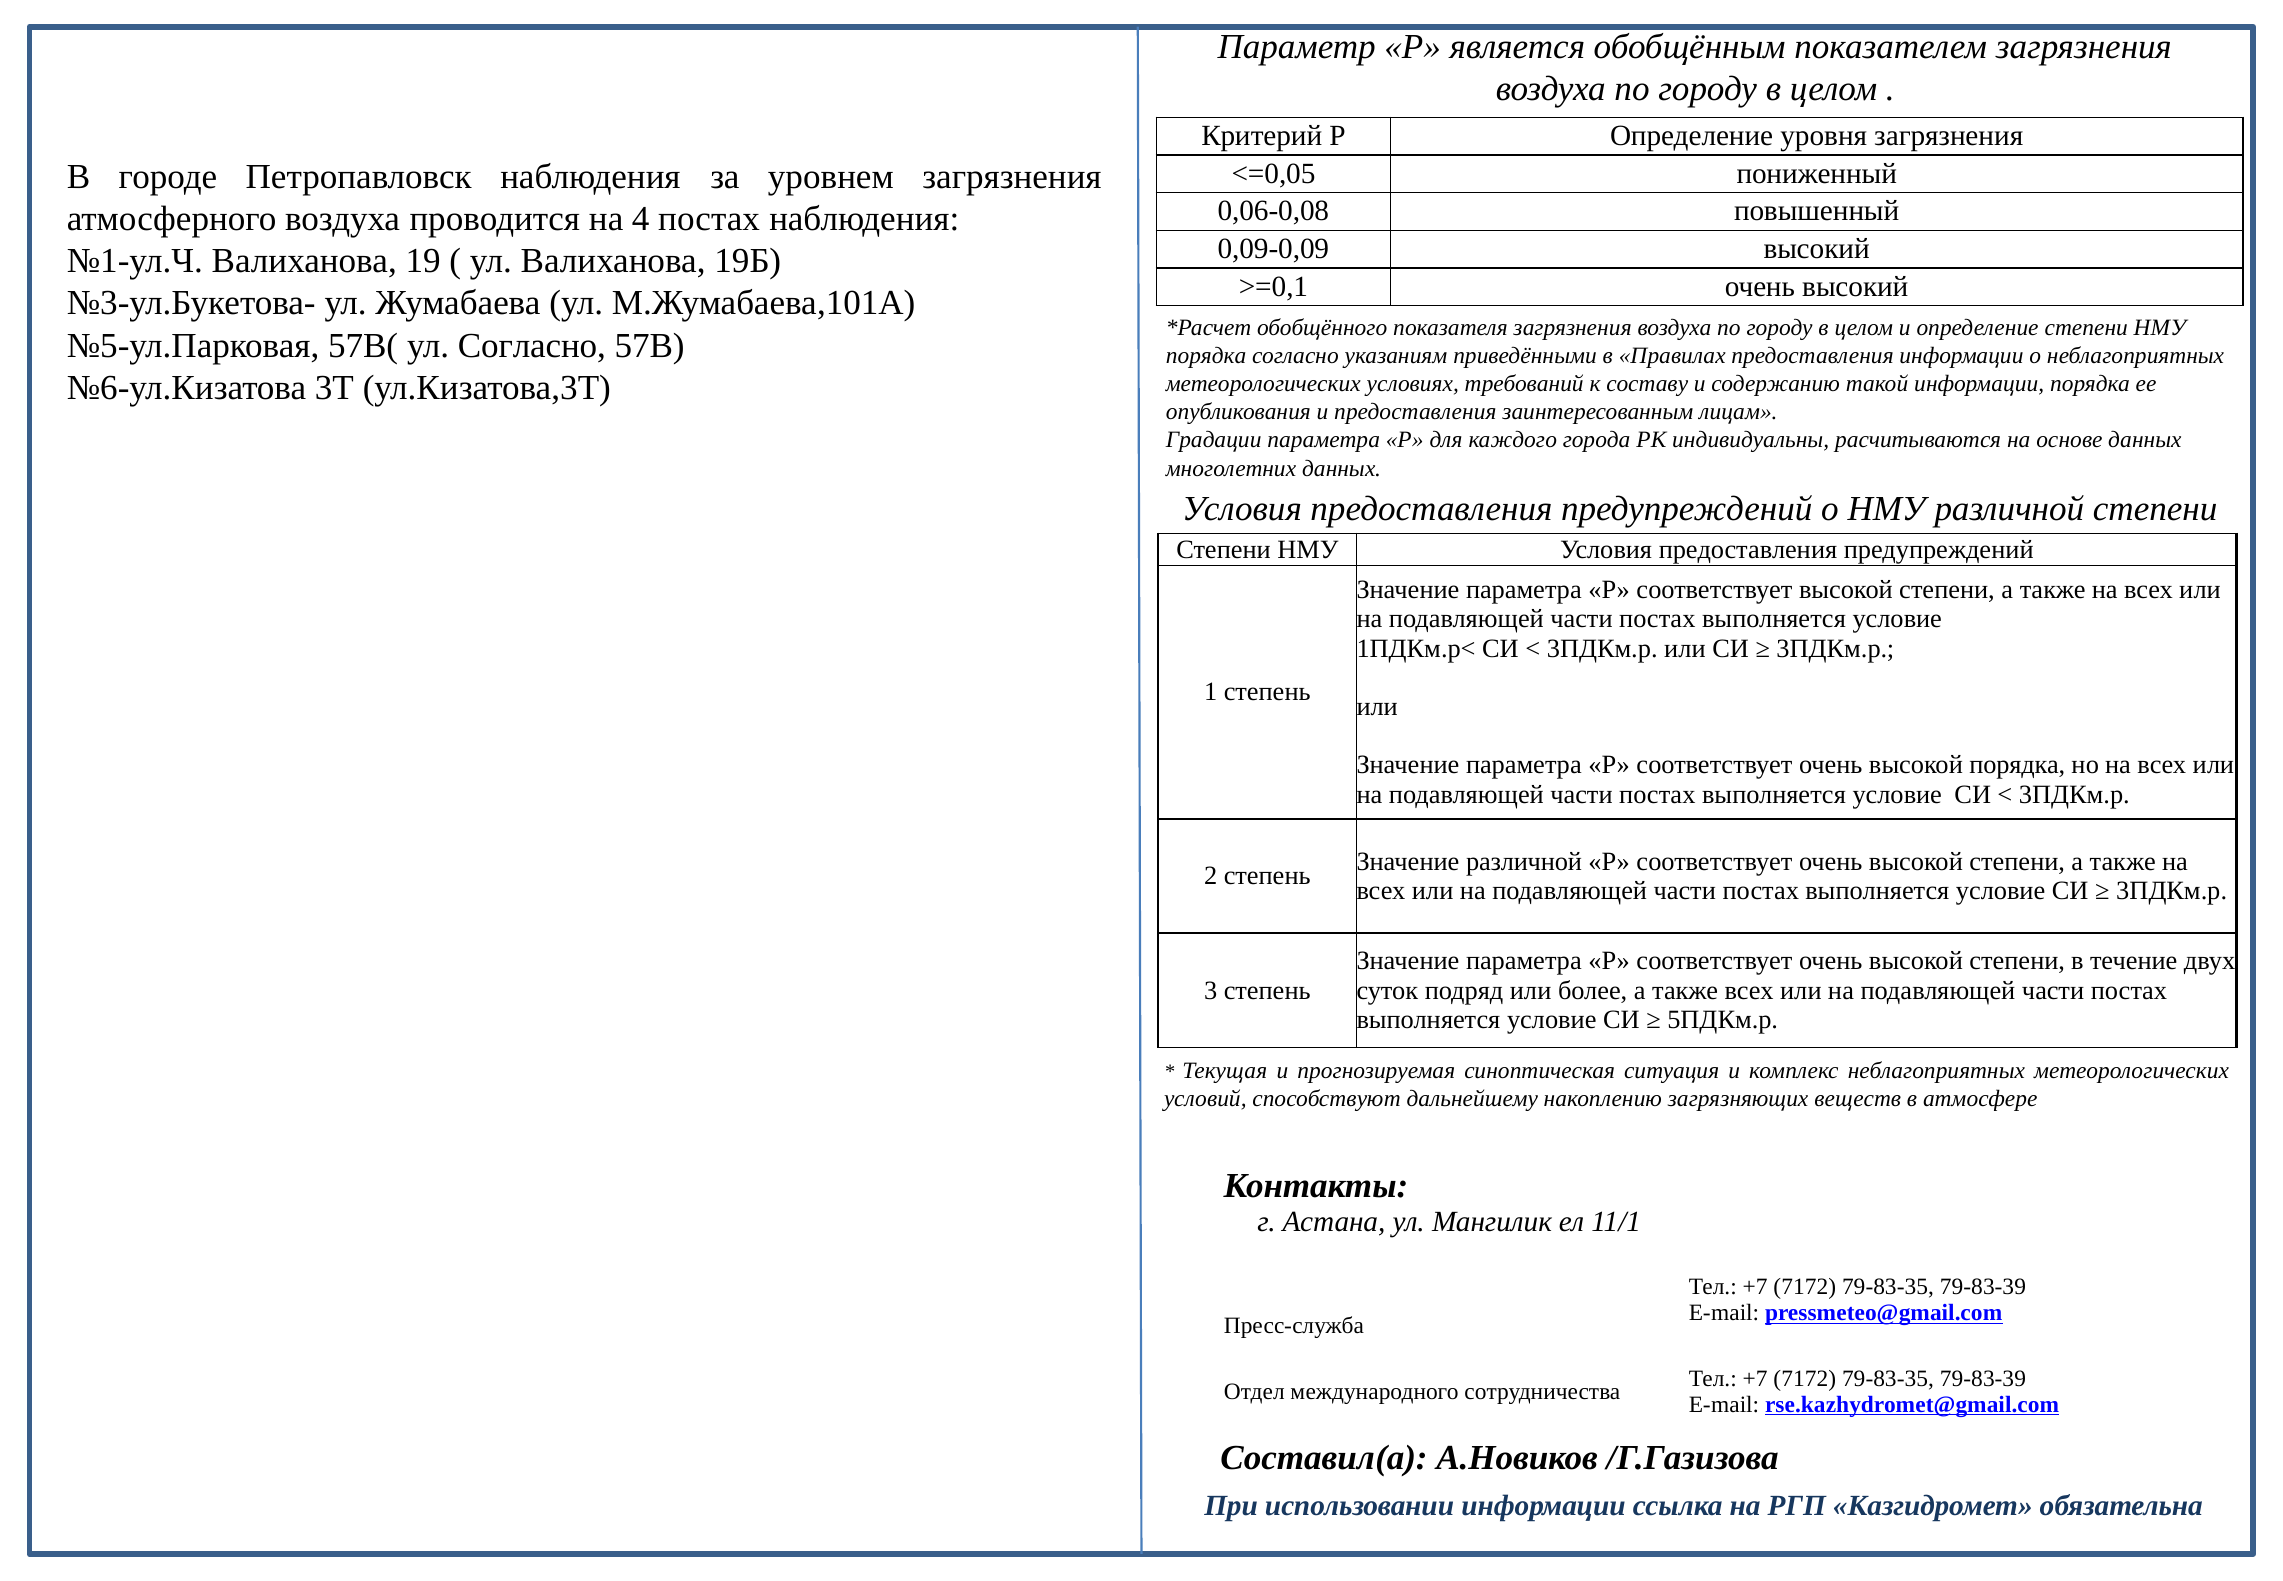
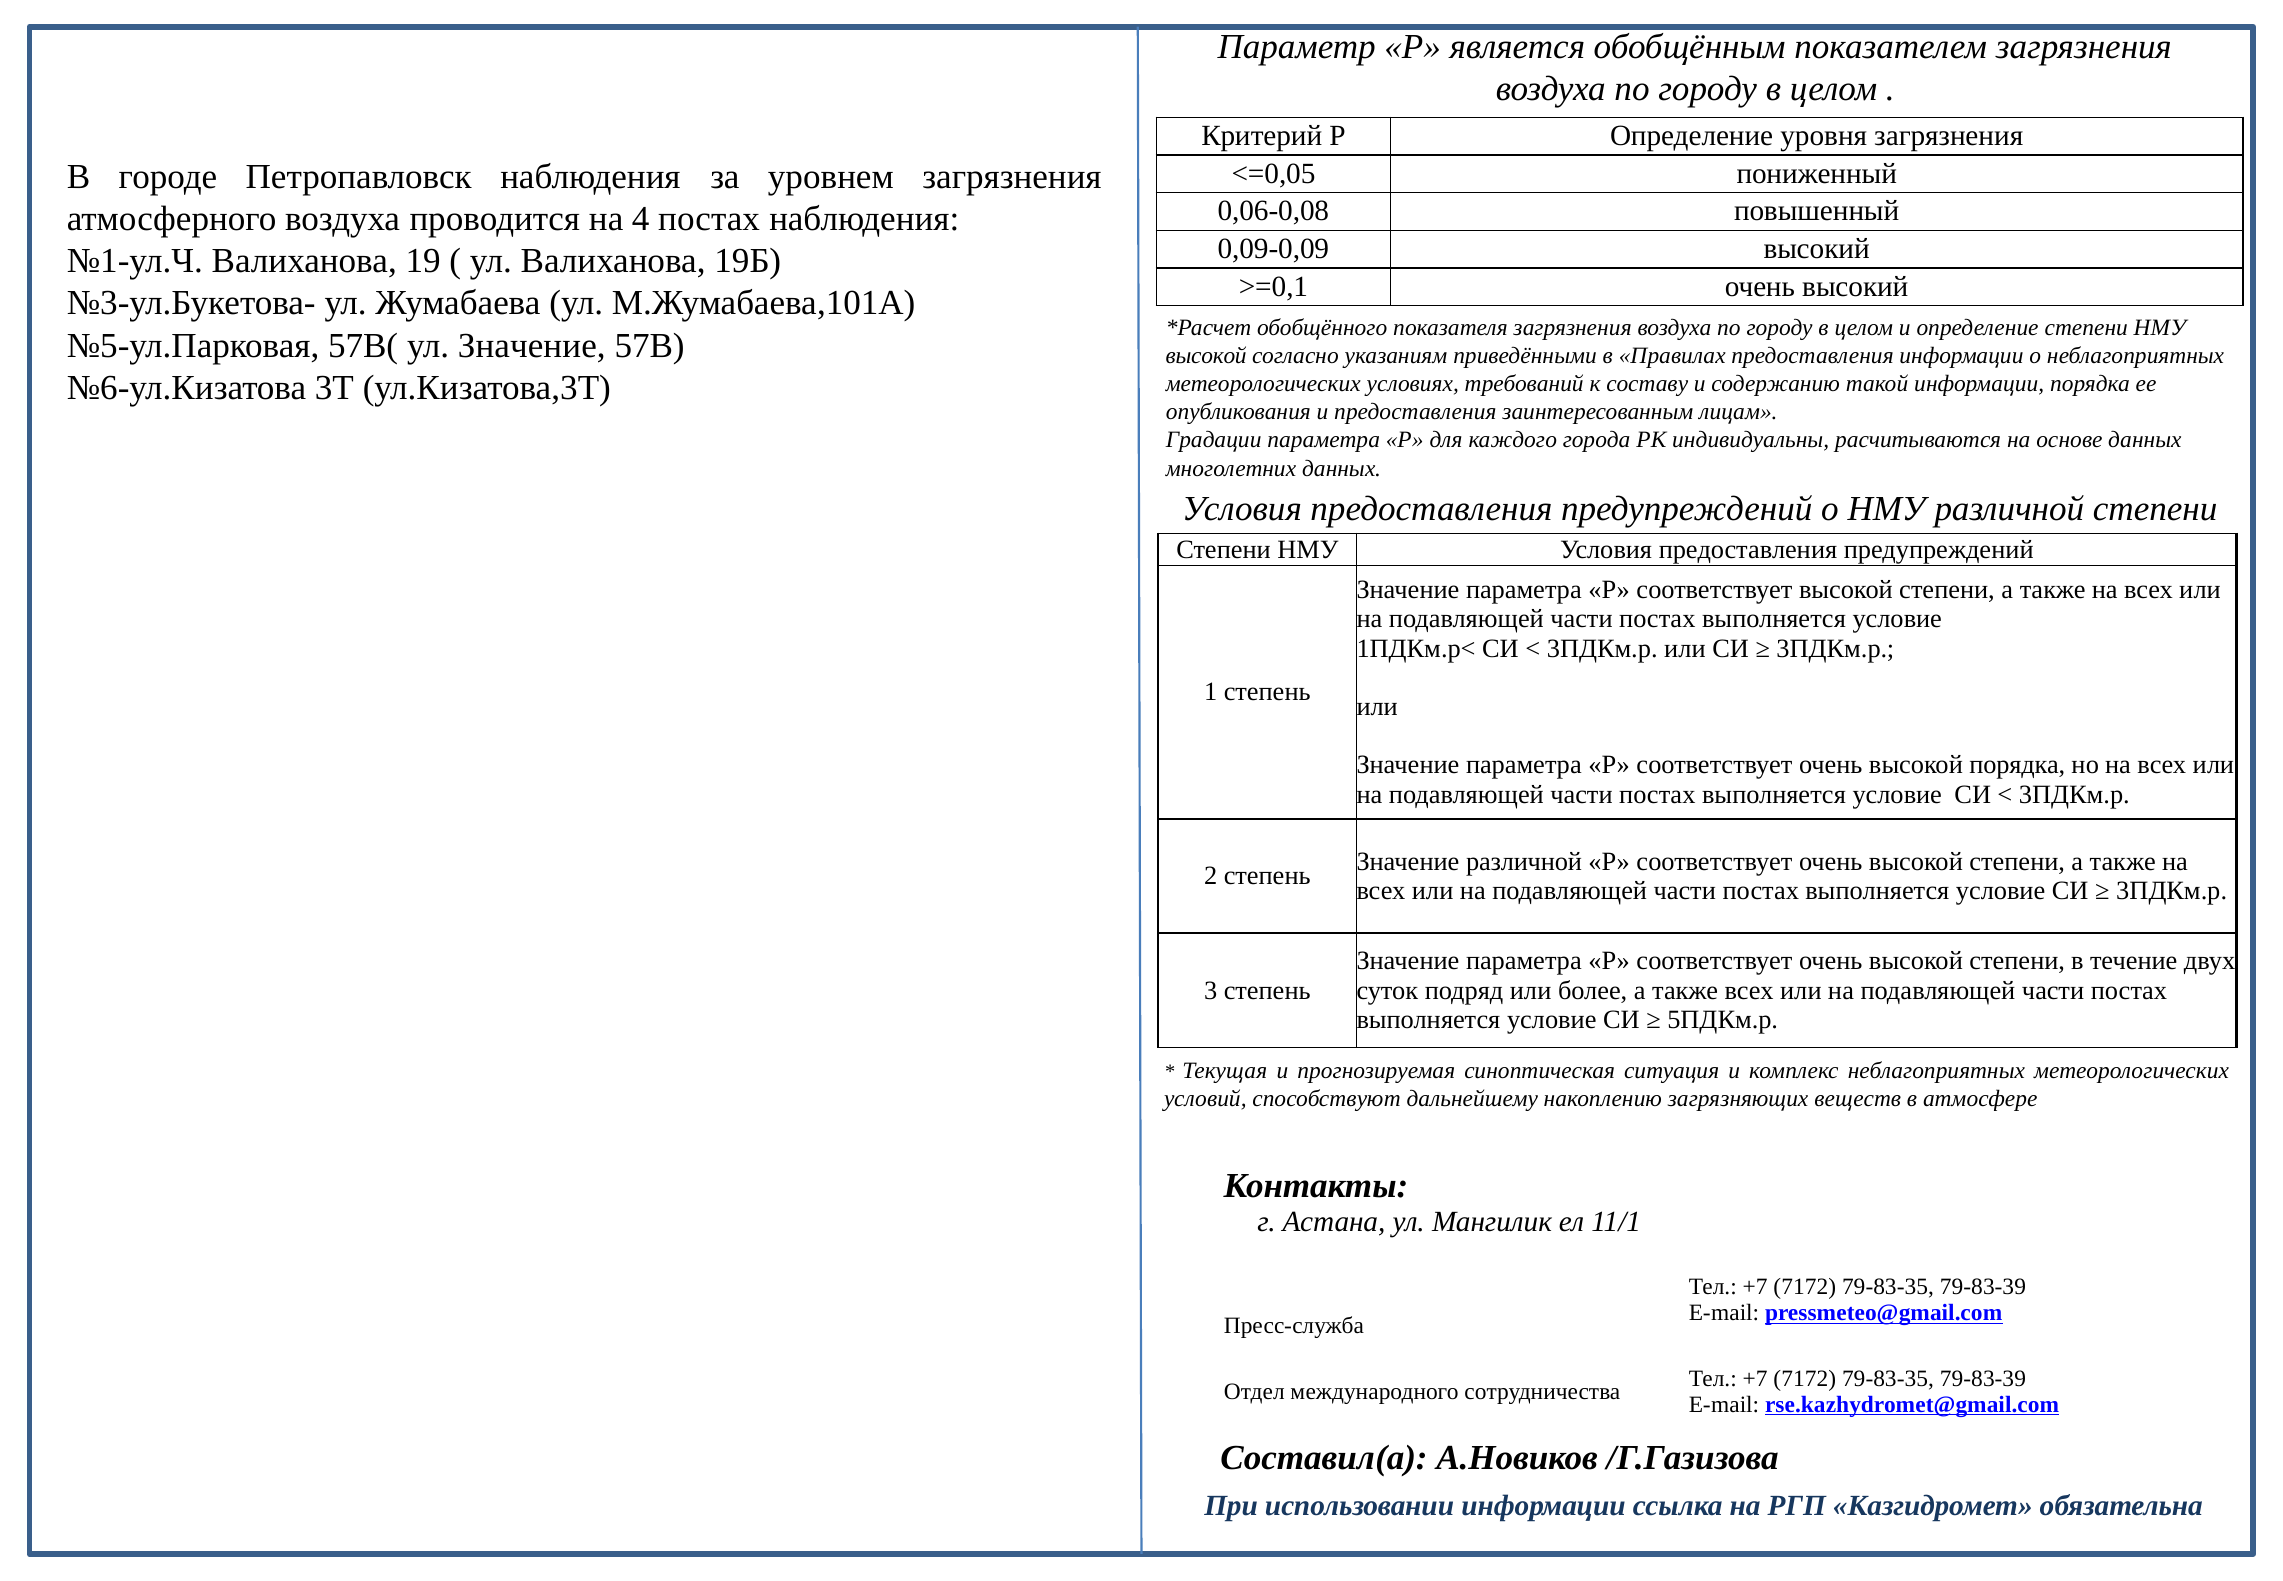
ул Согласно: Согласно -> Значение
порядка at (1206, 356): порядка -> высокой
